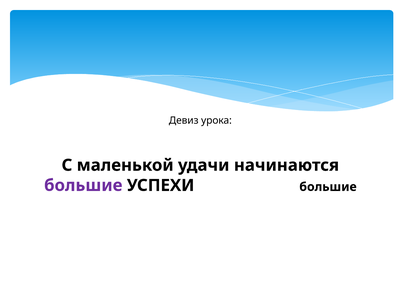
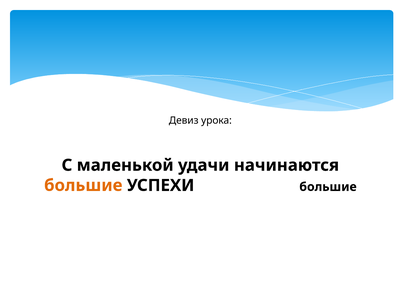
большие at (83, 186) colour: purple -> orange
